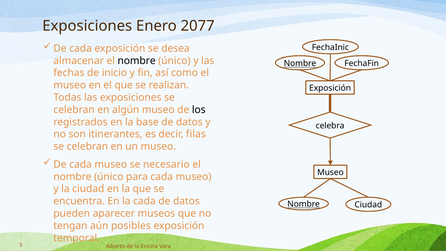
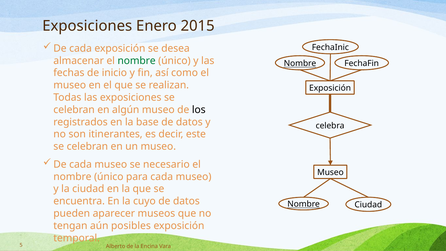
2077: 2077 -> 2015
nombre at (137, 61) colour: black -> green
filas: filas -> este
la cada: cada -> cuyo
